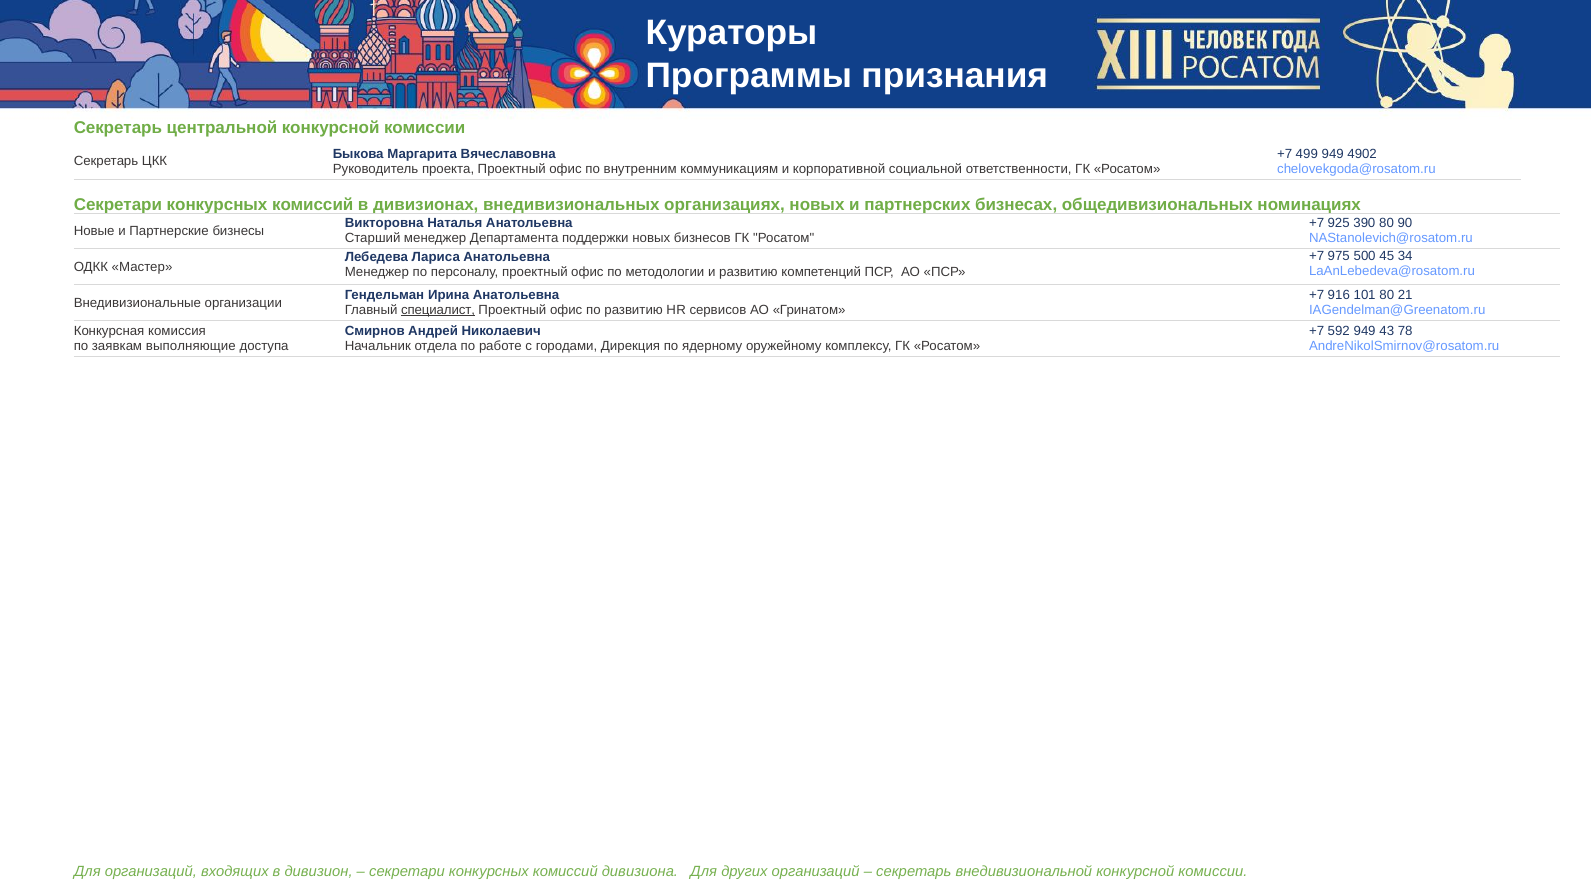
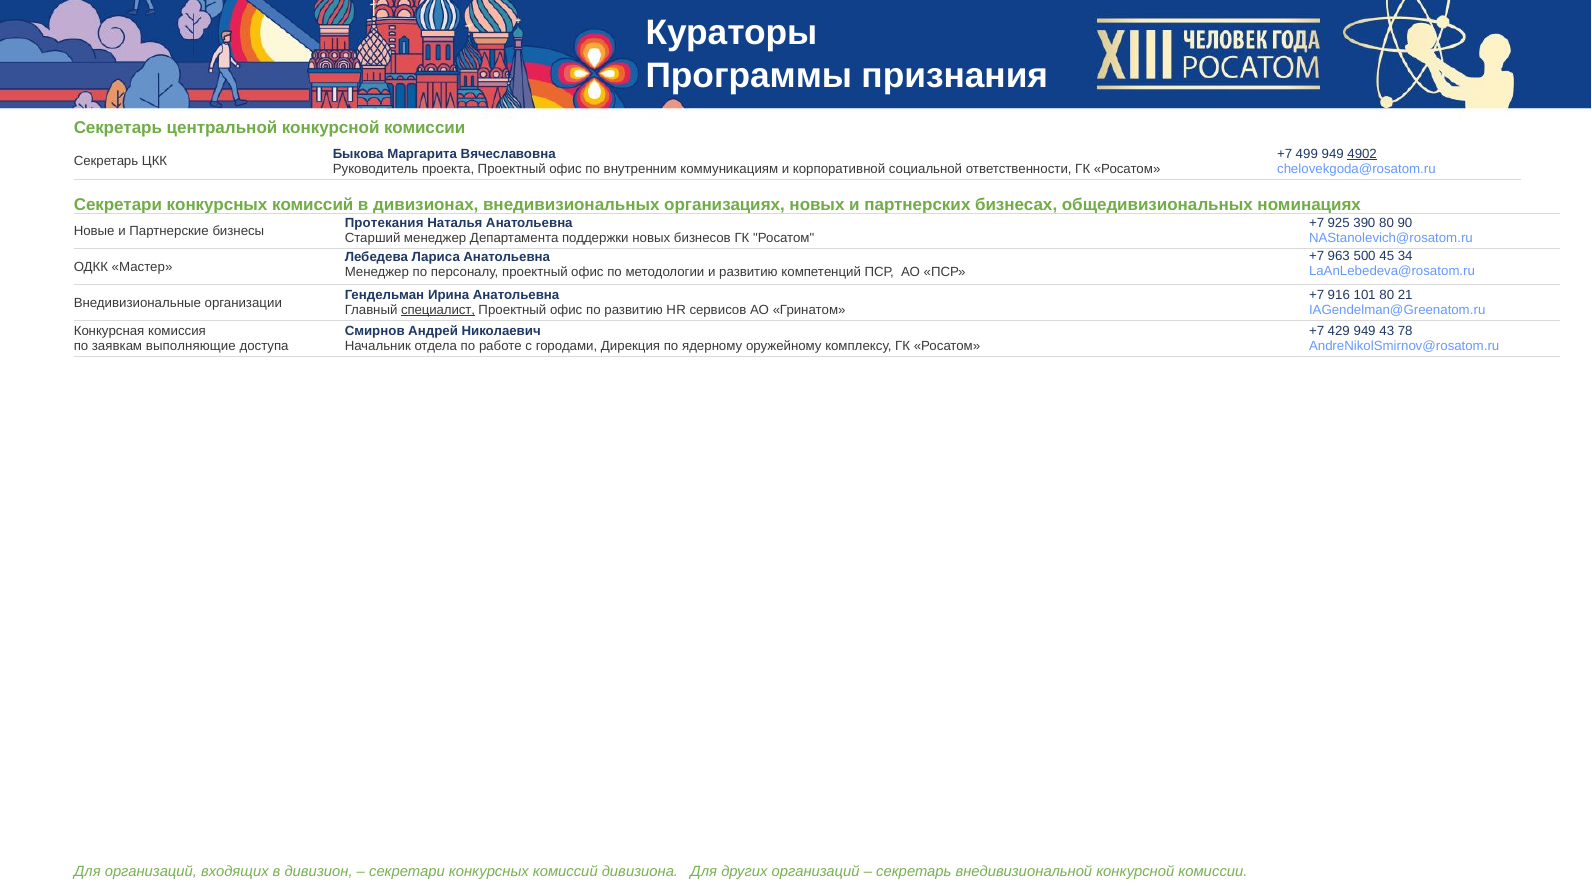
4902 underline: none -> present
Викторовна: Викторовна -> Протекания
975: 975 -> 963
592: 592 -> 429
